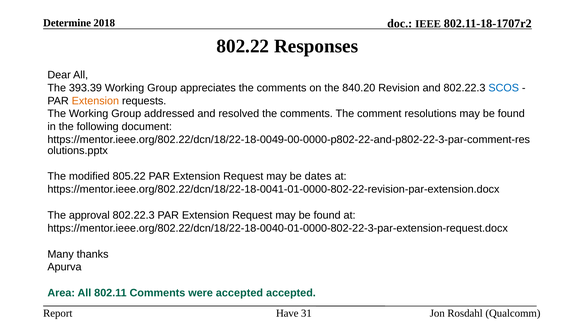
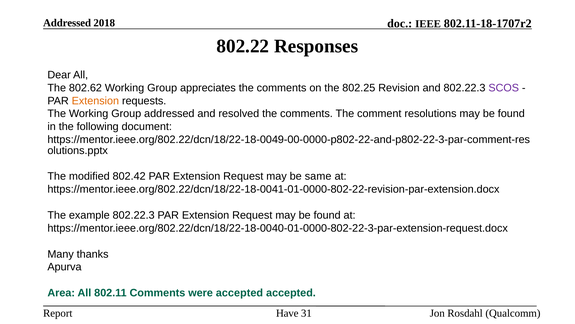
Determine at (67, 23): Determine -> Addressed
393.39: 393.39 -> 802.62
840.20: 840.20 -> 802.25
SCOS colour: blue -> purple
805.22: 805.22 -> 802.42
dates: dates -> same
approval: approval -> example
